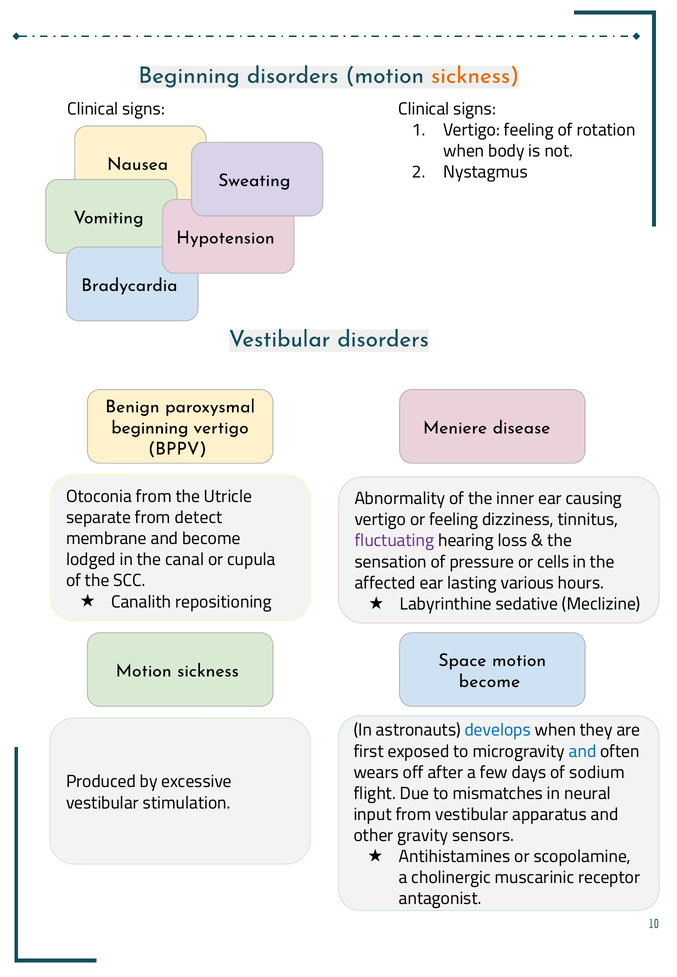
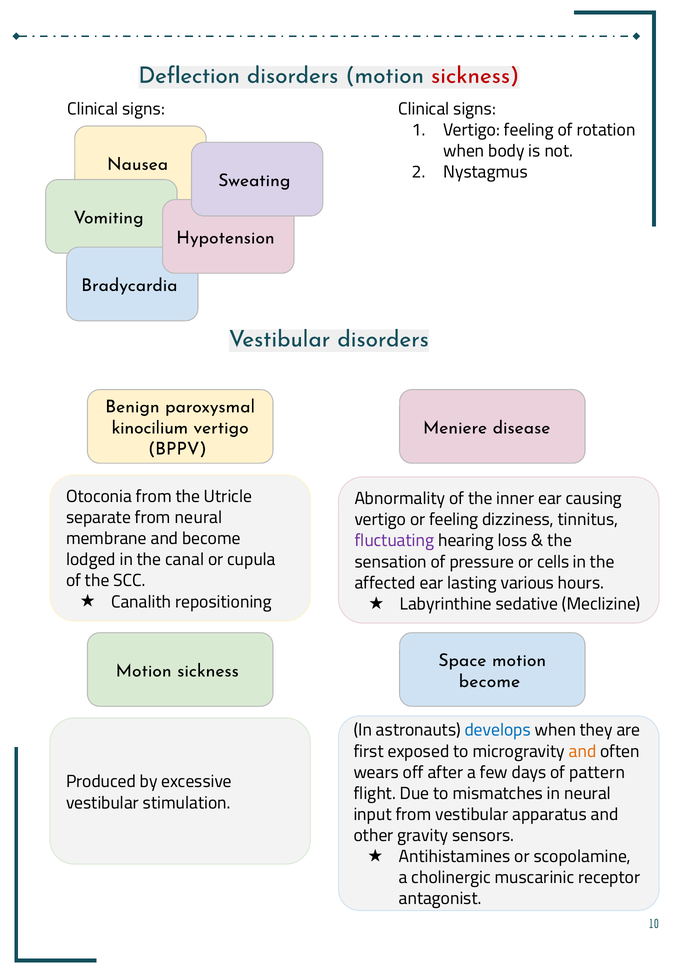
Beginning at (189, 75): Beginning -> Deflection
sickness at (475, 75) colour: orange -> red
beginning at (150, 428): beginning -> kinocilium
from detect: detect -> neural
and at (583, 752) colour: blue -> orange
sodium: sodium -> pattern
